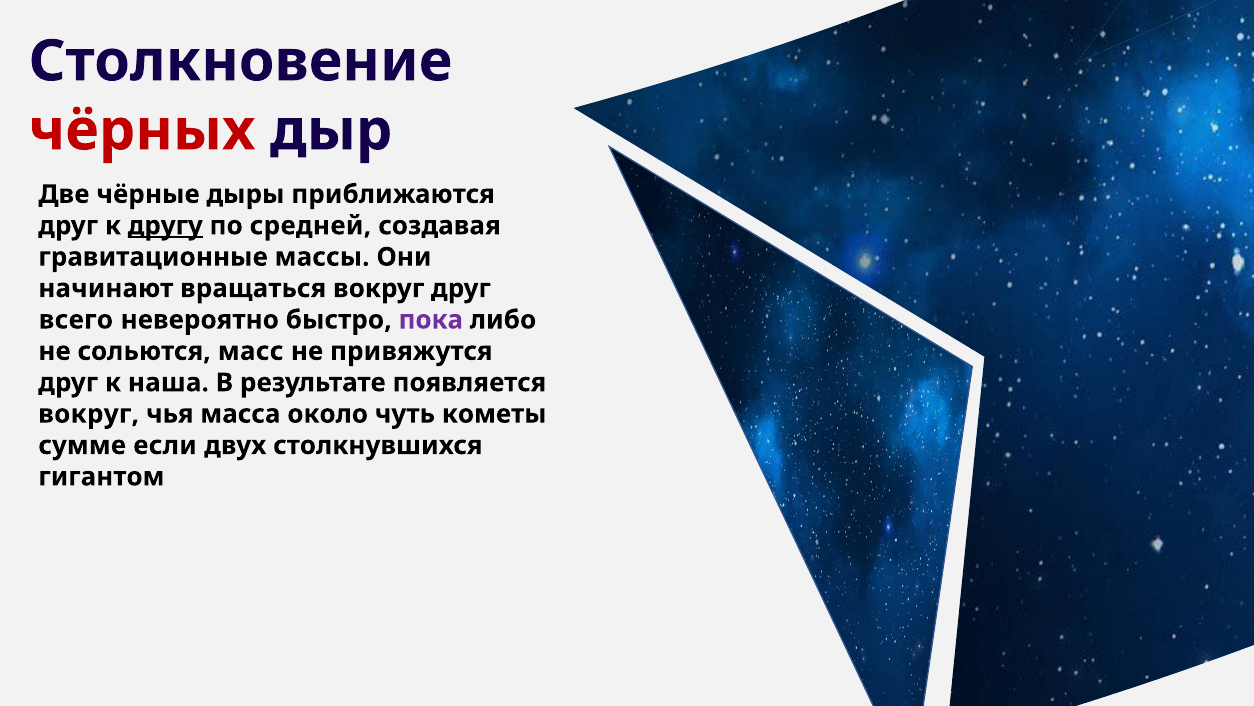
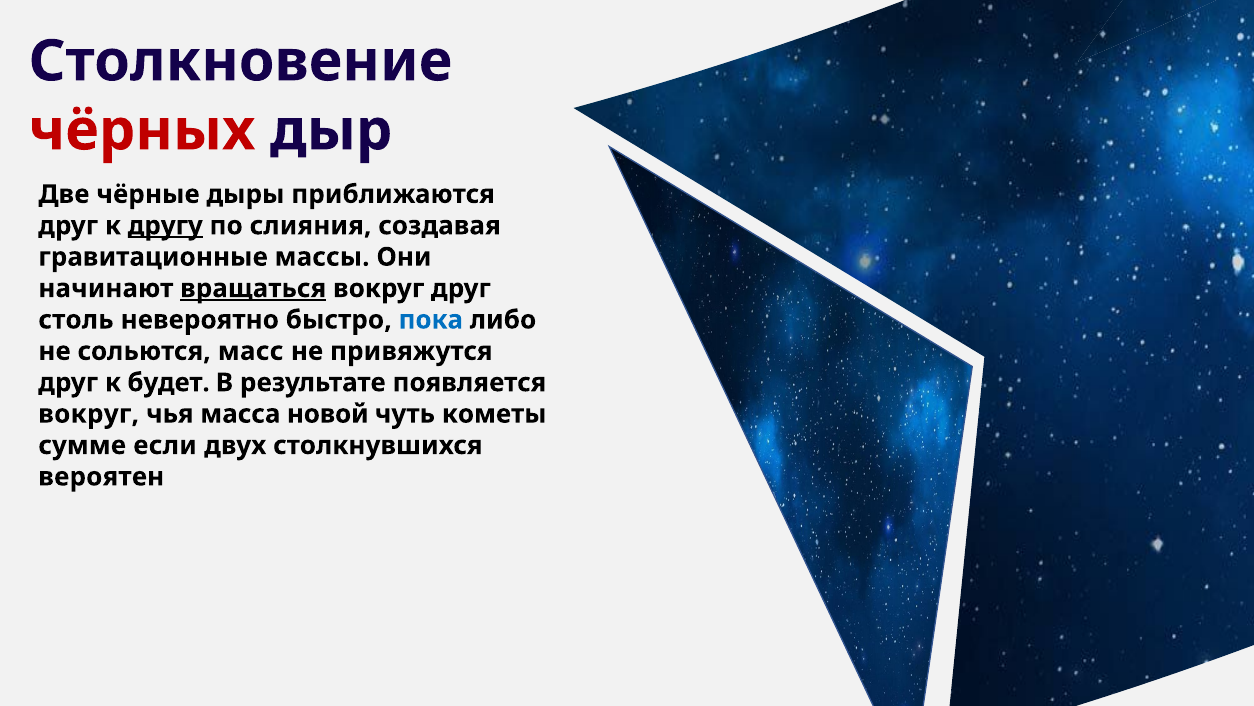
средней: средней -> слияния
вращаться underline: none -> present
всего: всего -> столь
пока colour: purple -> blue
наша: наша -> будет
около: около -> новой
гигантом: гигантом -> вероятен
